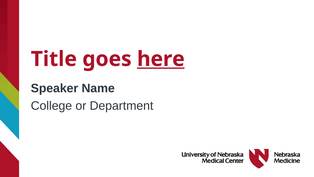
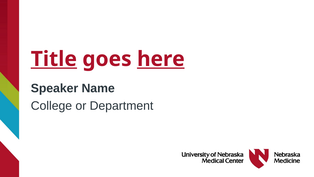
Title underline: none -> present
